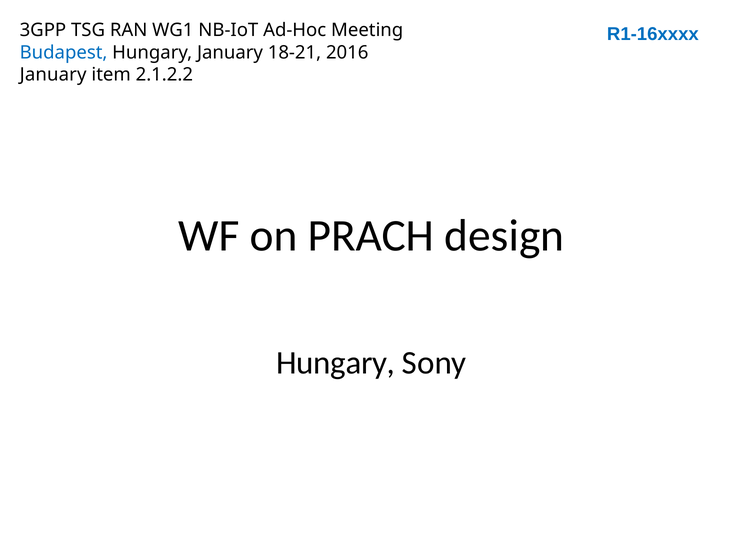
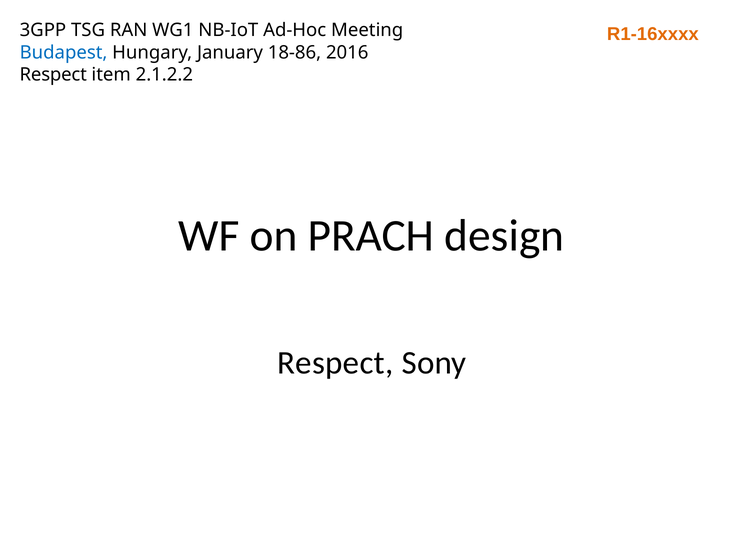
R1-16xxxx colour: blue -> orange
18-21: 18-21 -> 18-86
January at (53, 75): January -> Respect
Hungary at (336, 363): Hungary -> Respect
